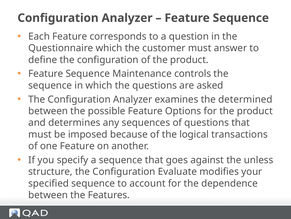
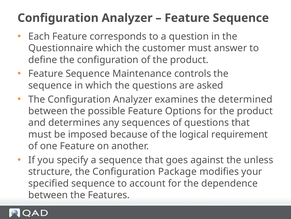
transactions: transactions -> requirement
Evaluate: Evaluate -> Package
